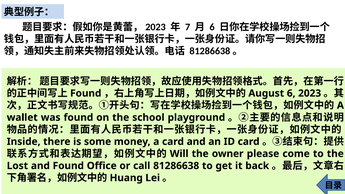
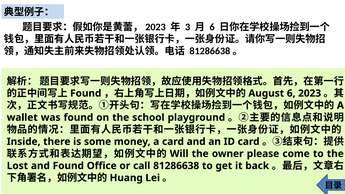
7: 7 -> 3
